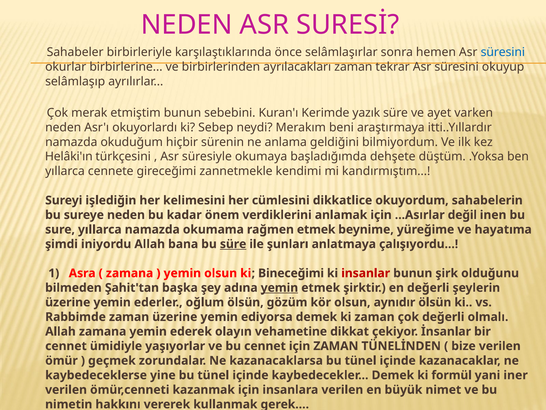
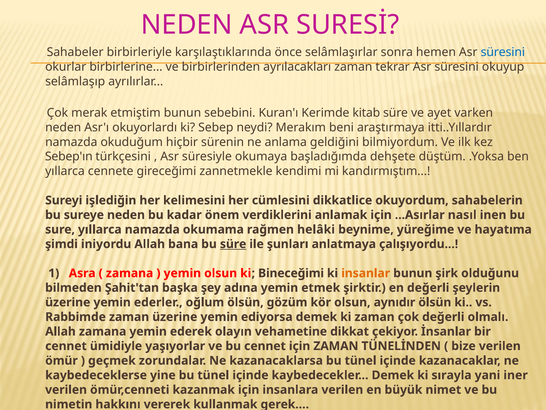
yazık: yazık -> kitab
Helâki'ın: Helâki'ın -> Sebep'ın
değil: değil -> nasıl
rağmen etmek: etmek -> helâki
insanlar colour: red -> orange
yemin at (279, 287) underline: present -> none
formül: formül -> sırayla
